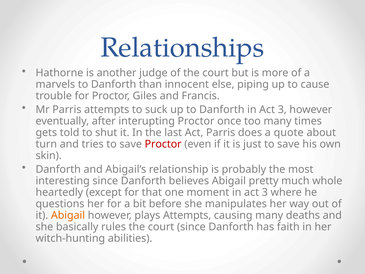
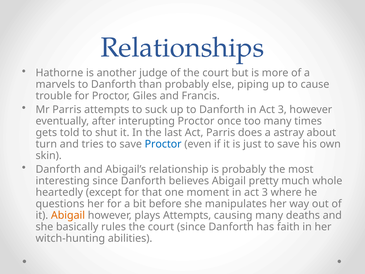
than innocent: innocent -> probably
quote: quote -> astray
Proctor at (163, 144) colour: red -> blue
